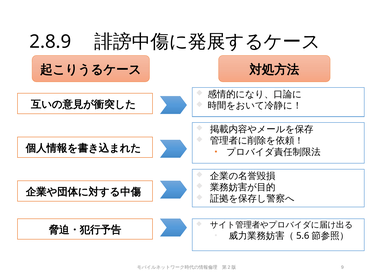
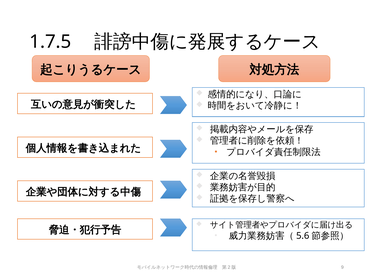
2.8.9: 2.8.9 -> 1.7.5
